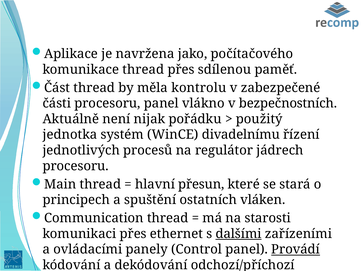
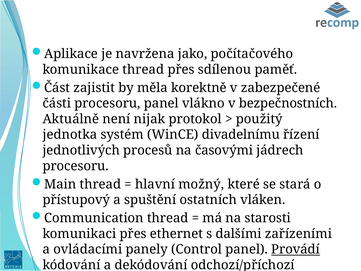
Část thread: thread -> zajistit
měla kontrolu: kontrolu -> korektně
nijak pořádku: pořádku -> protokol
regulátor: regulátor -> časovými
přesun: přesun -> možný
principech: principech -> přístupový
dalšími underline: present -> none
